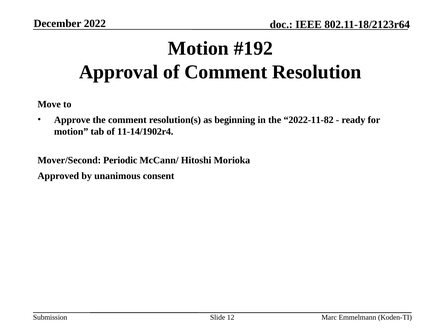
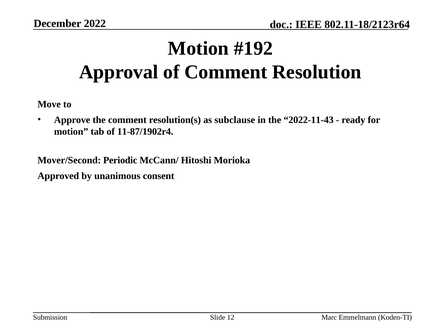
beginning: beginning -> subclause
2022-11-82: 2022-11-82 -> 2022-11-43
11-14/1902r4: 11-14/1902r4 -> 11-87/1902r4
